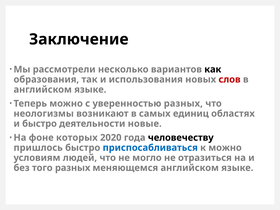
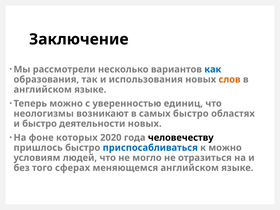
как colour: black -> blue
слов colour: red -> orange
уверенностью разных: разных -> единиц
самых единиц: единиц -> быстро
деятельности новые: новые -> новых
того разных: разных -> сферах
